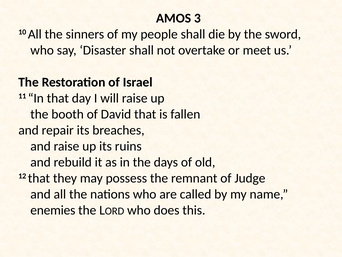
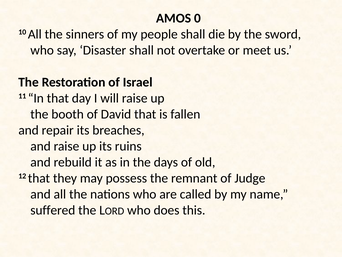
3: 3 -> 0
enemies: enemies -> suffered
